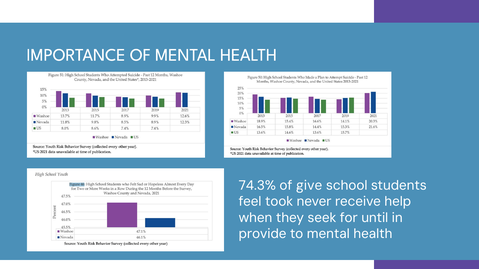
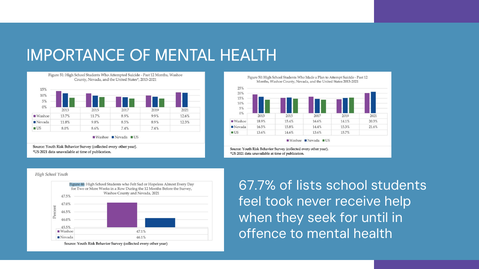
74.3%: 74.3% -> 67.7%
give: give -> lists
provide: provide -> offence
